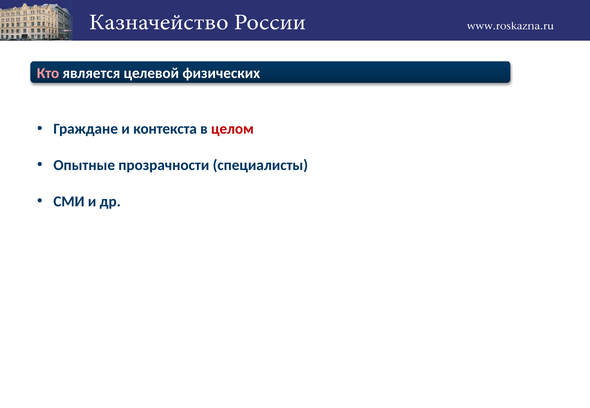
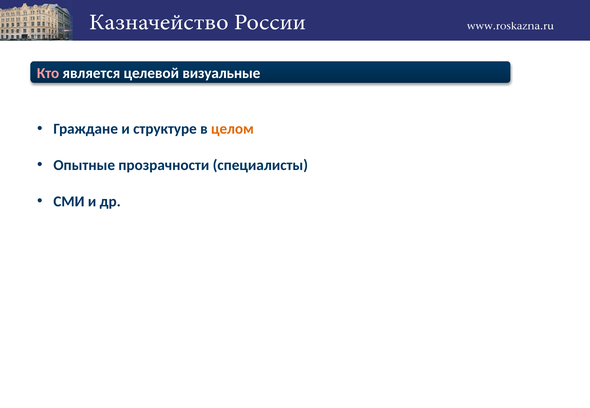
физических: физических -> визуальные
контекста: контекста -> структуре
целом colour: red -> orange
